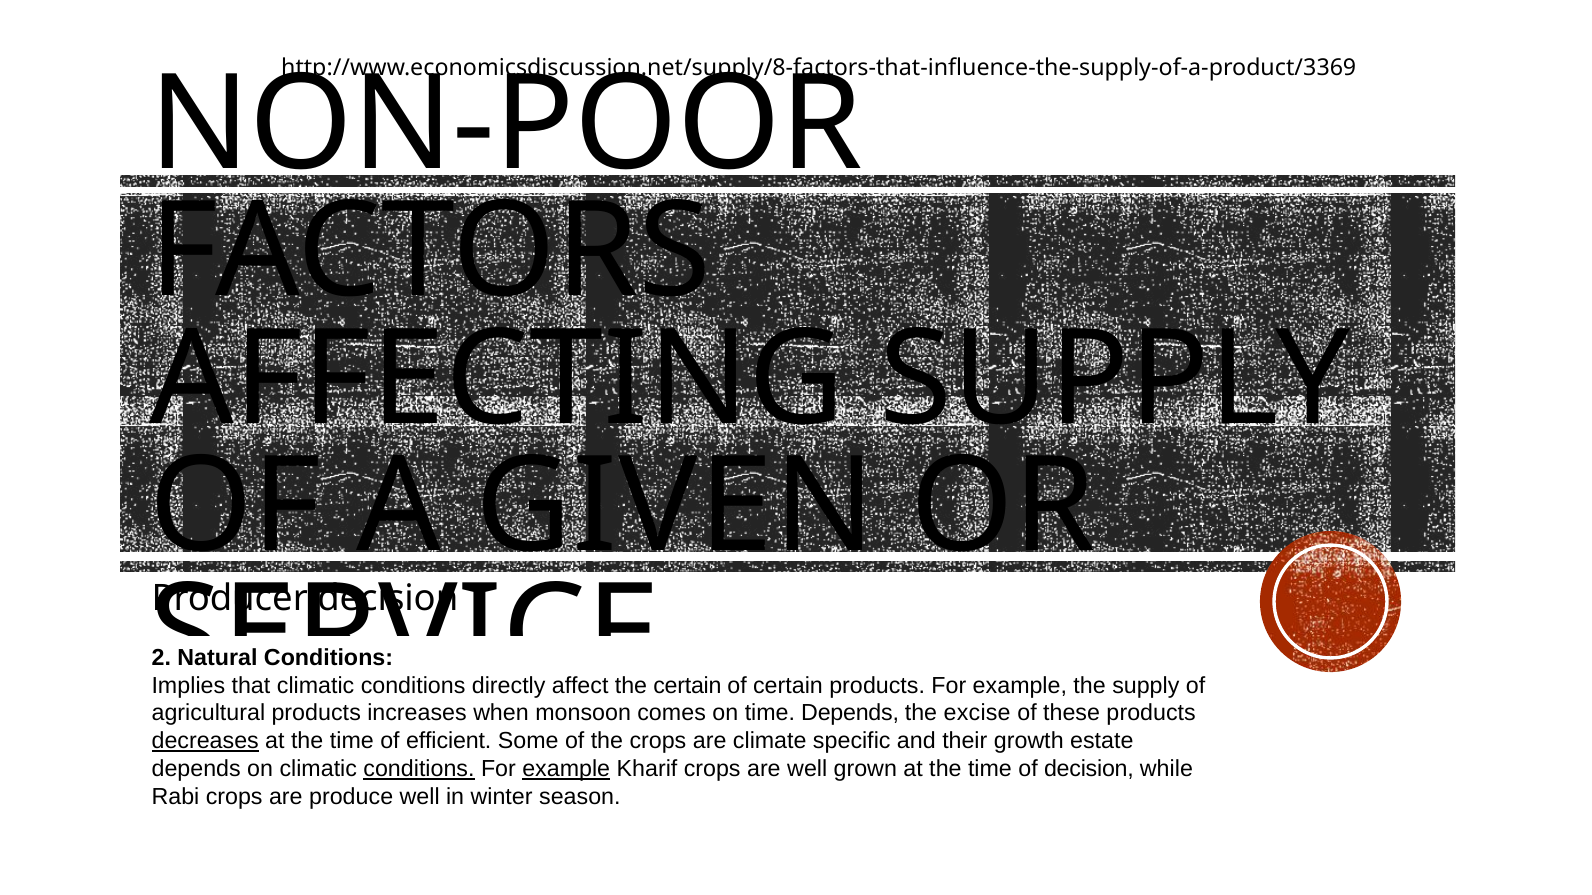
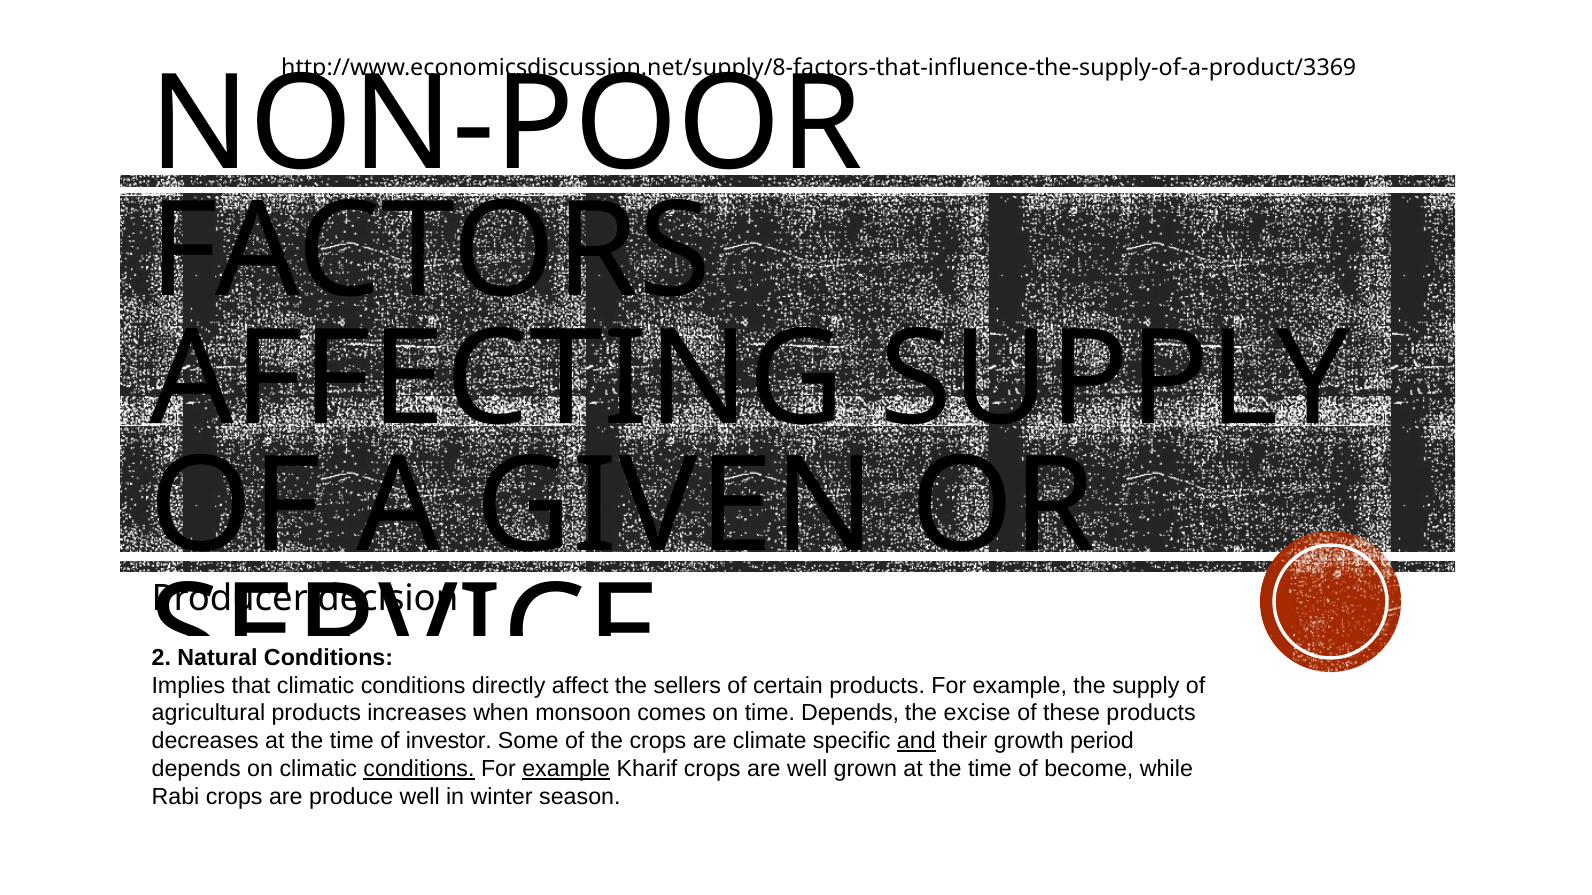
certain at (687, 686): certain -> sellers
decreases underline: present -> none
efficient: efficient -> investor
and underline: none -> present
estate: estate -> period
of decision: decision -> become
